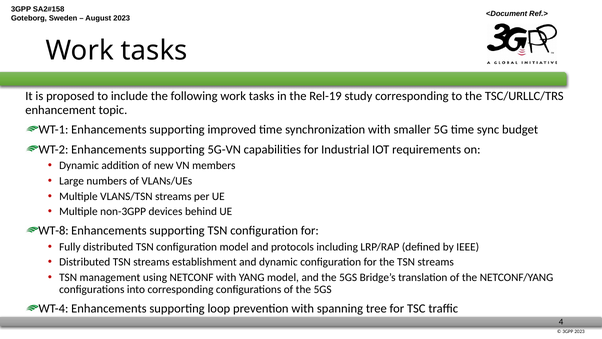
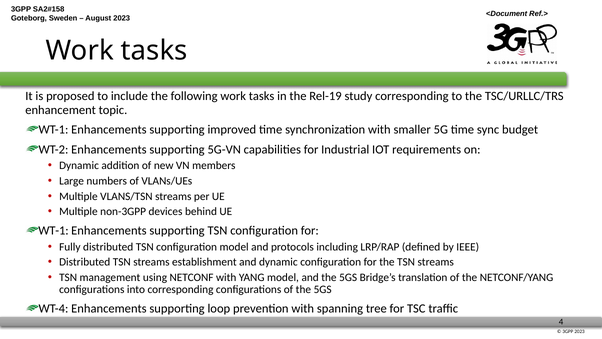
WT-8 at (54, 231): WT-8 -> WT-1
